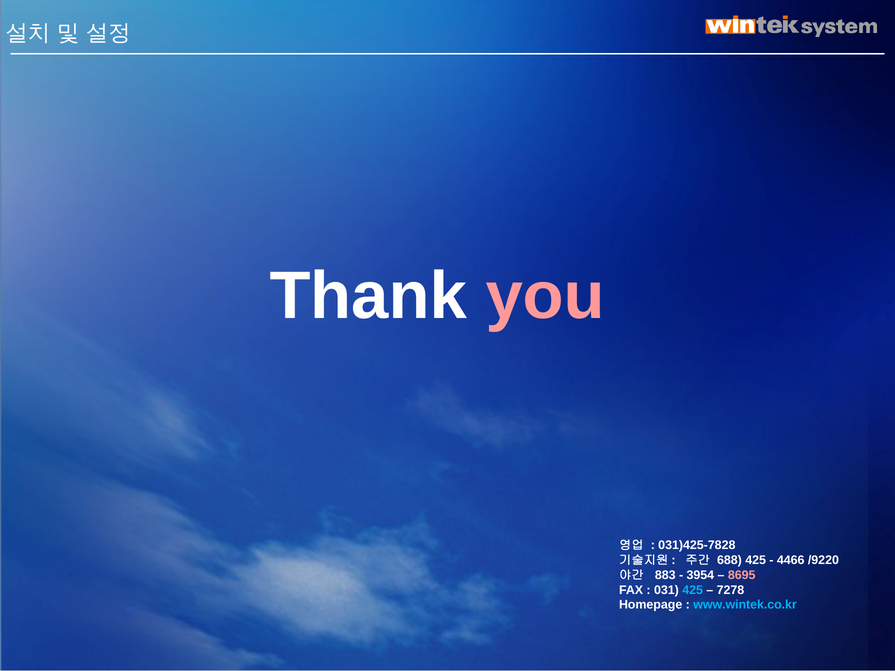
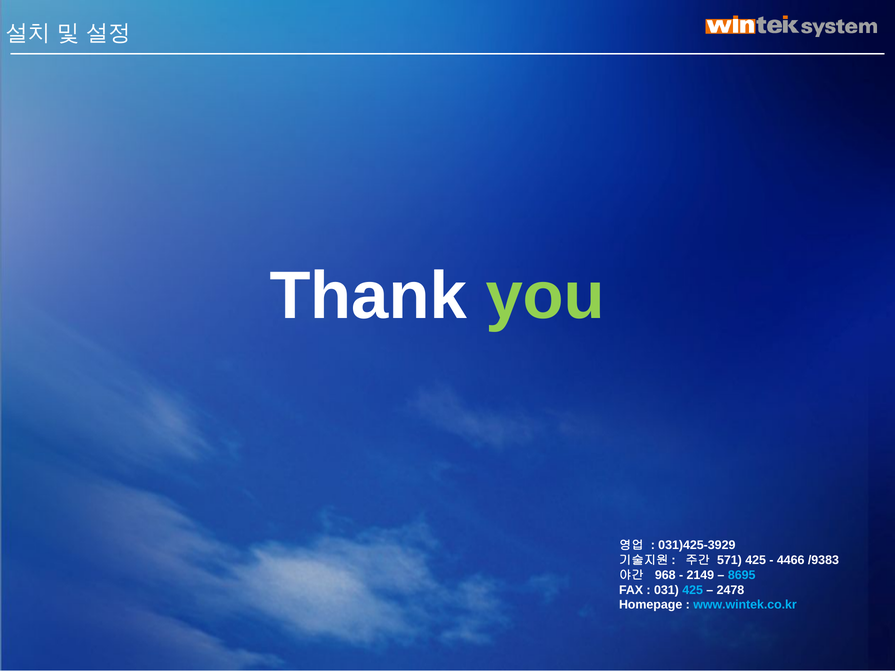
you colour: pink -> light green
031)425-7828: 031)425-7828 -> 031)425-3929
688: 688 -> 571
/9220: /9220 -> /9383
883: 883 -> 968
3954: 3954 -> 2149
8695 colour: pink -> light blue
7278: 7278 -> 2478
